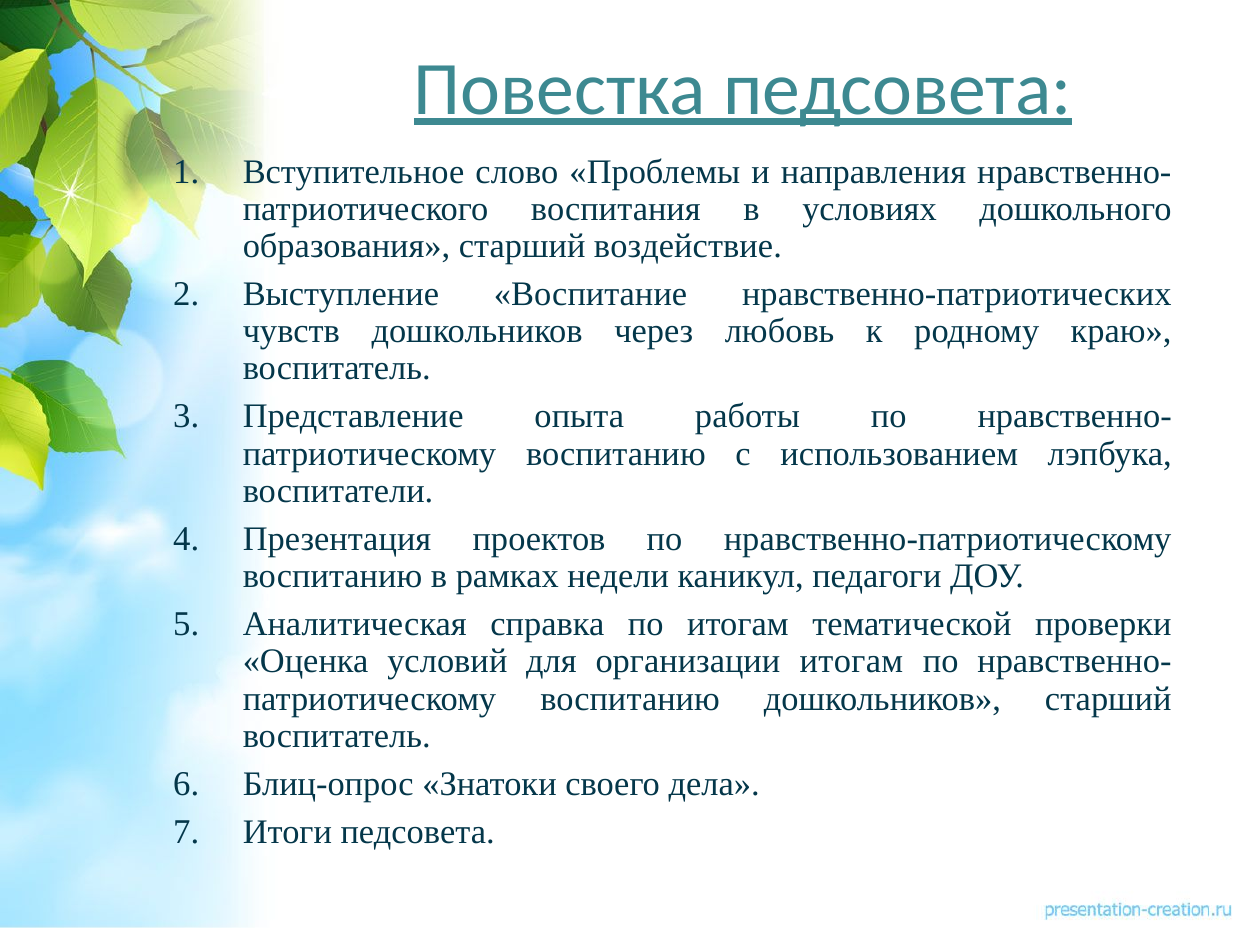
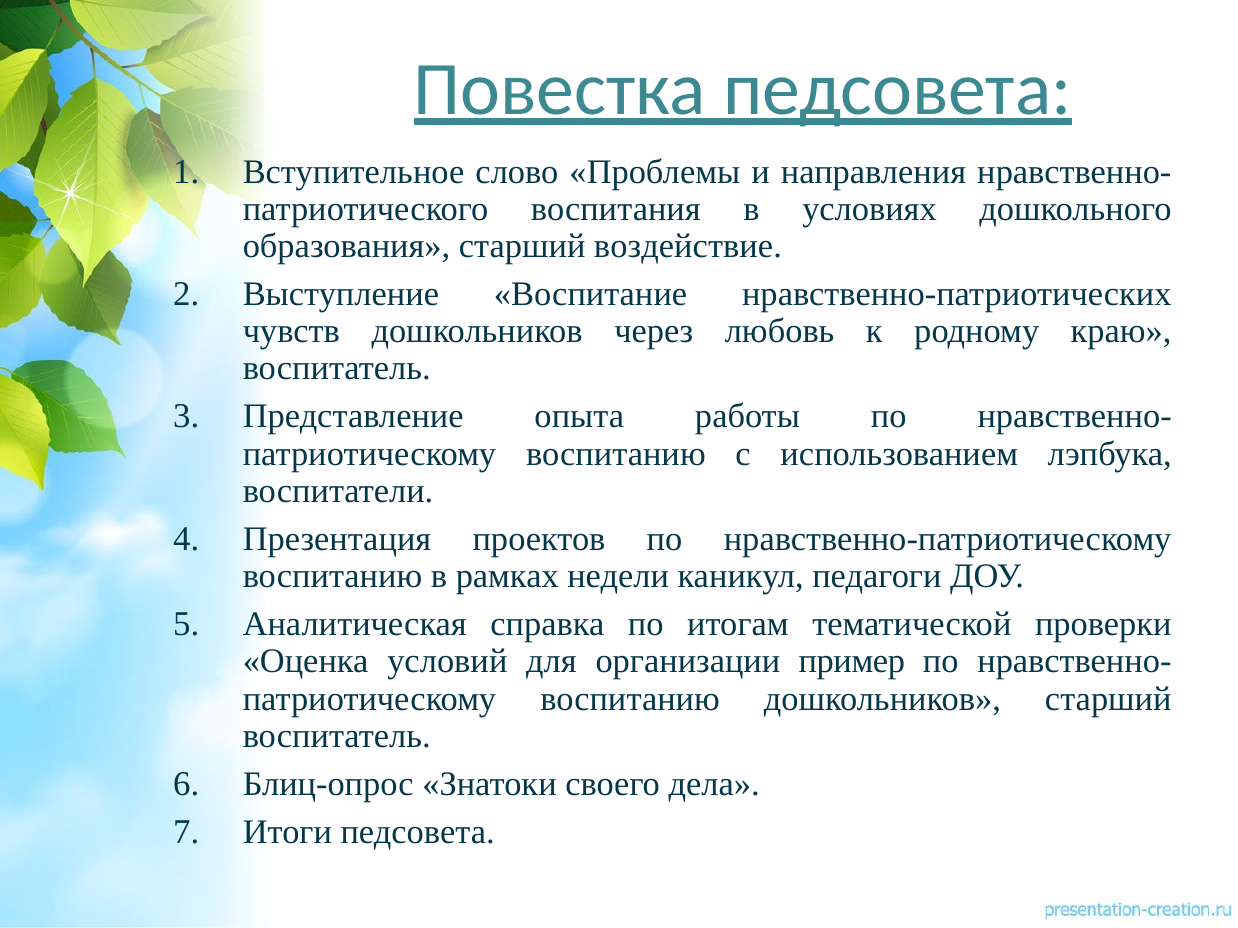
организации итогам: итогам -> пример
